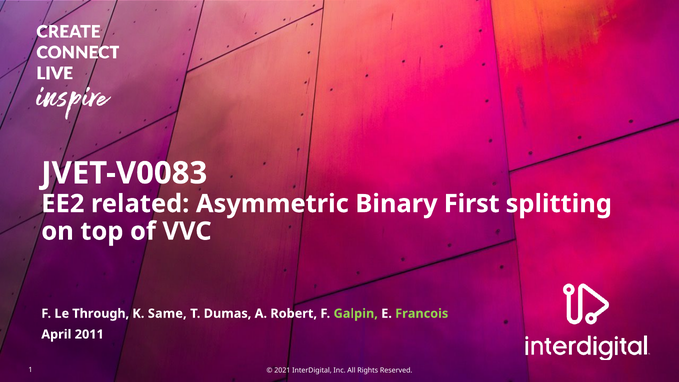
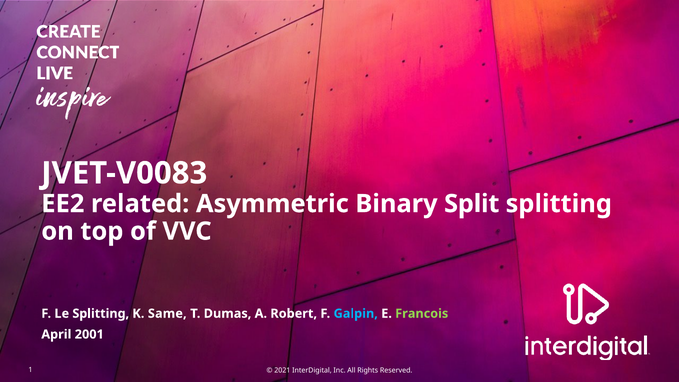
First: First -> Split
Le Through: Through -> Splitting
Galpin colour: light green -> light blue
2011: 2011 -> 2001
